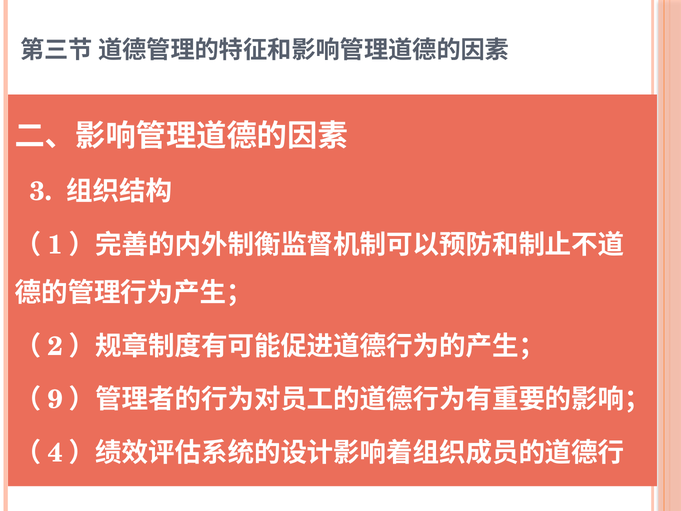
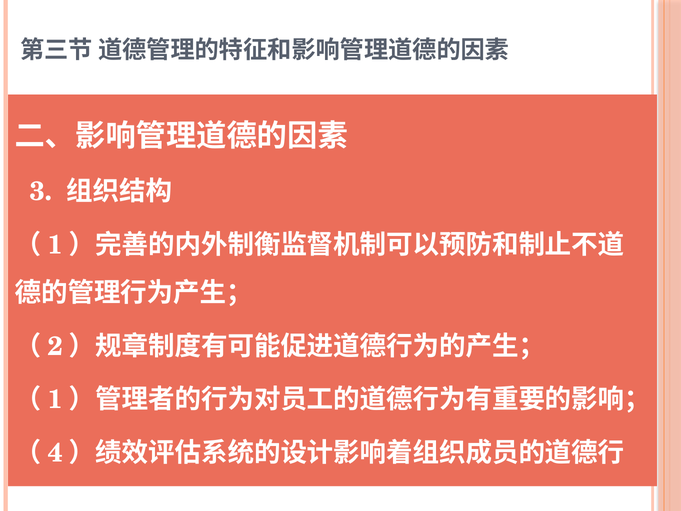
9 at (55, 399): 9 -> 1
